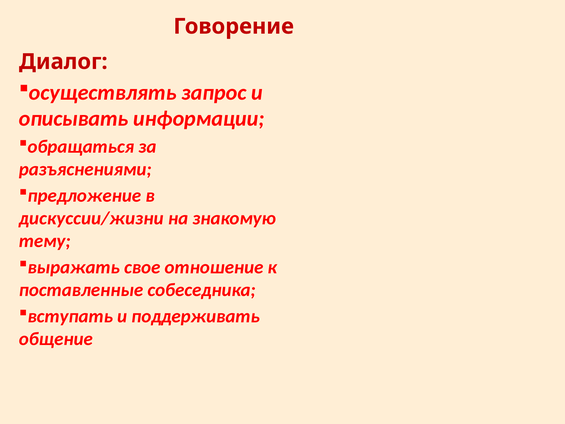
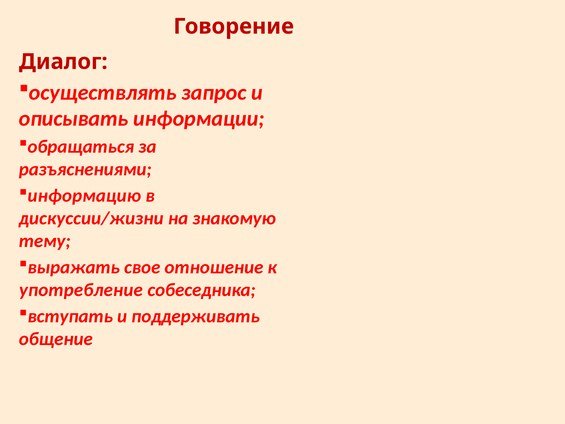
предложение: предложение -> информацию
поставленные: поставленные -> употребление
